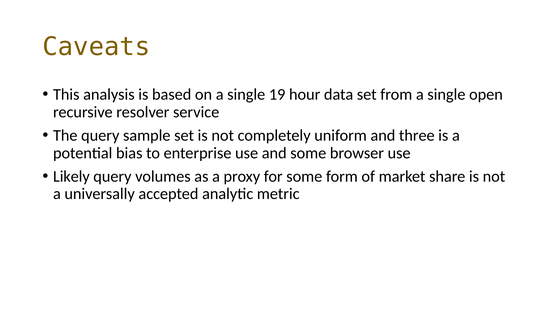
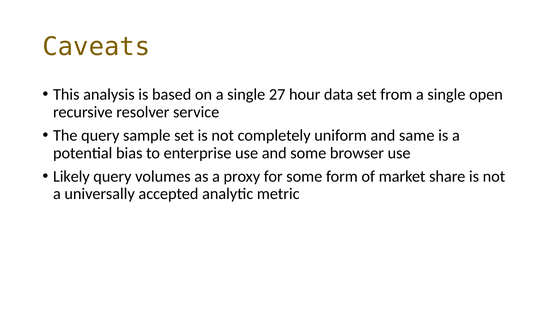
19: 19 -> 27
three: three -> same
